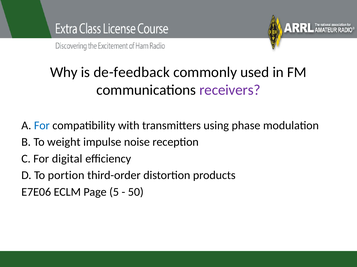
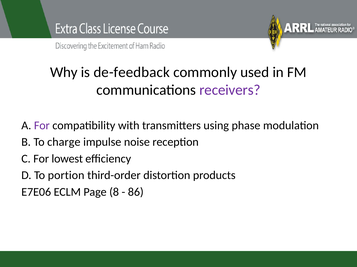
For at (42, 126) colour: blue -> purple
weight: weight -> charge
digital: digital -> lowest
5: 5 -> 8
50: 50 -> 86
